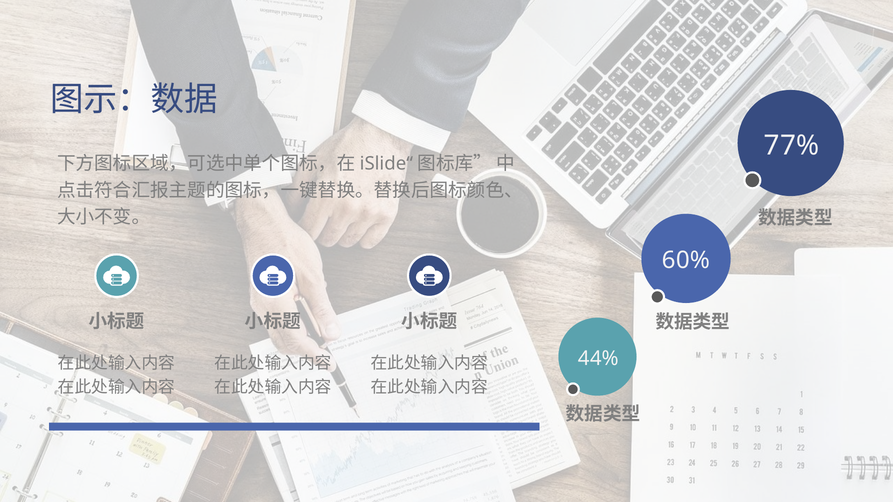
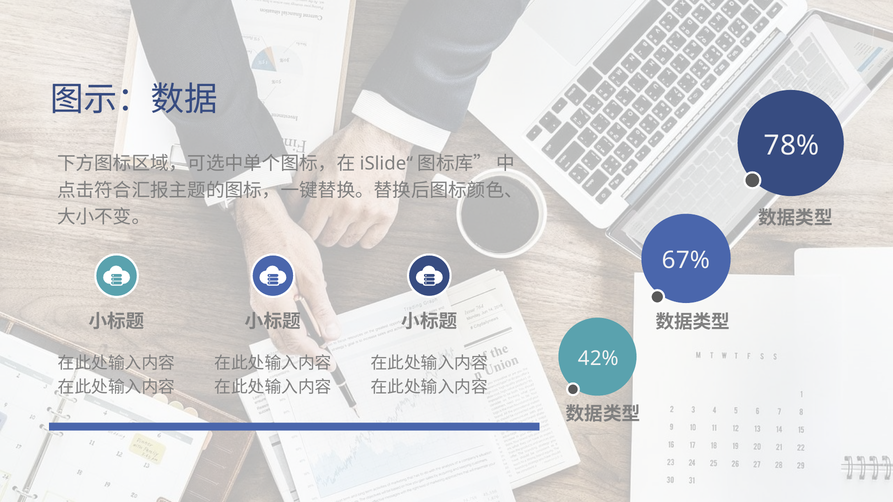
7%: 7% -> 8%
0%: 0% -> 7%
4%: 4% -> 2%
